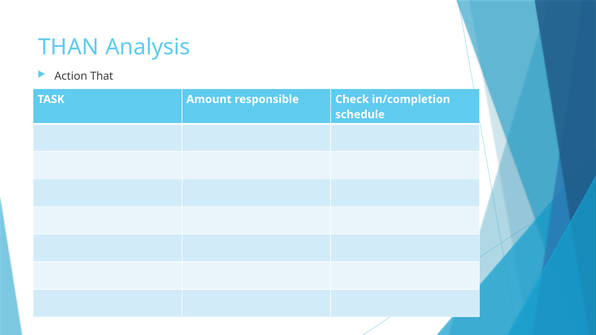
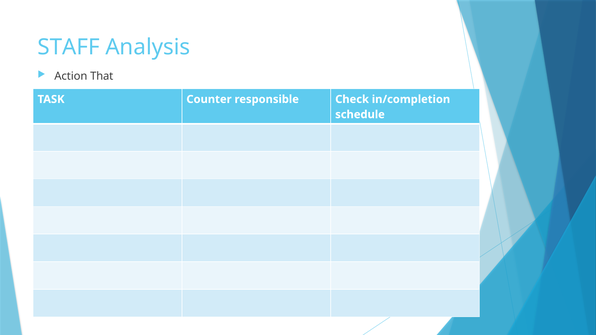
THAN: THAN -> STAFF
Amount: Amount -> Counter
